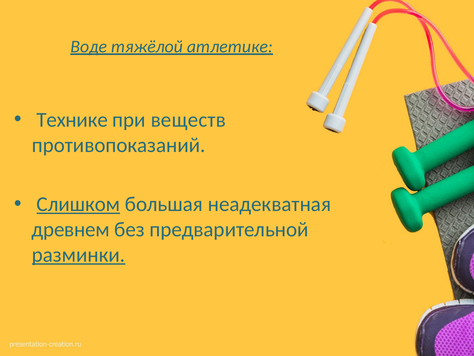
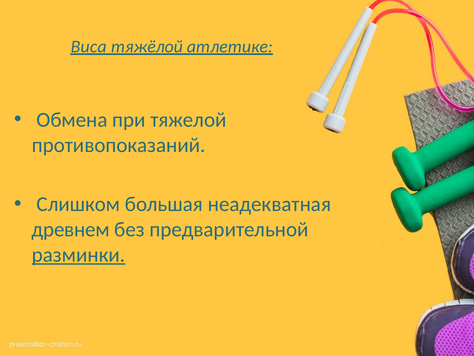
Воде: Воде -> Виса
Технике: Технике -> Обмена
веществ: веществ -> тяжелой
Слишком underline: present -> none
